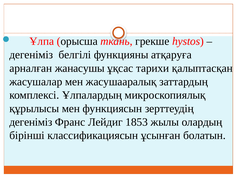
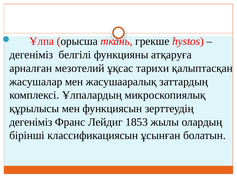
жанасушы: жанасушы -> мезотелий
